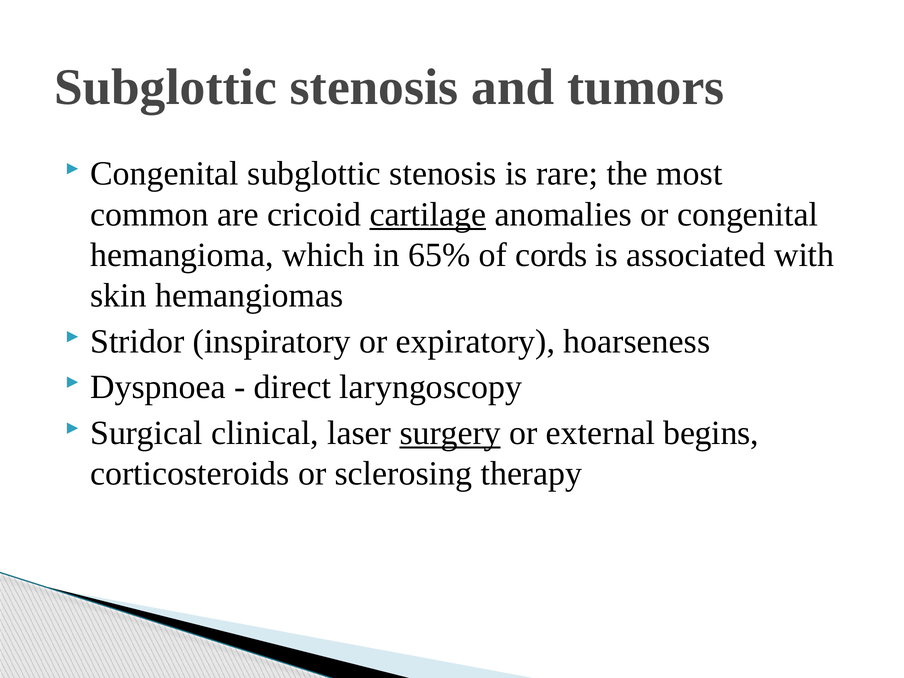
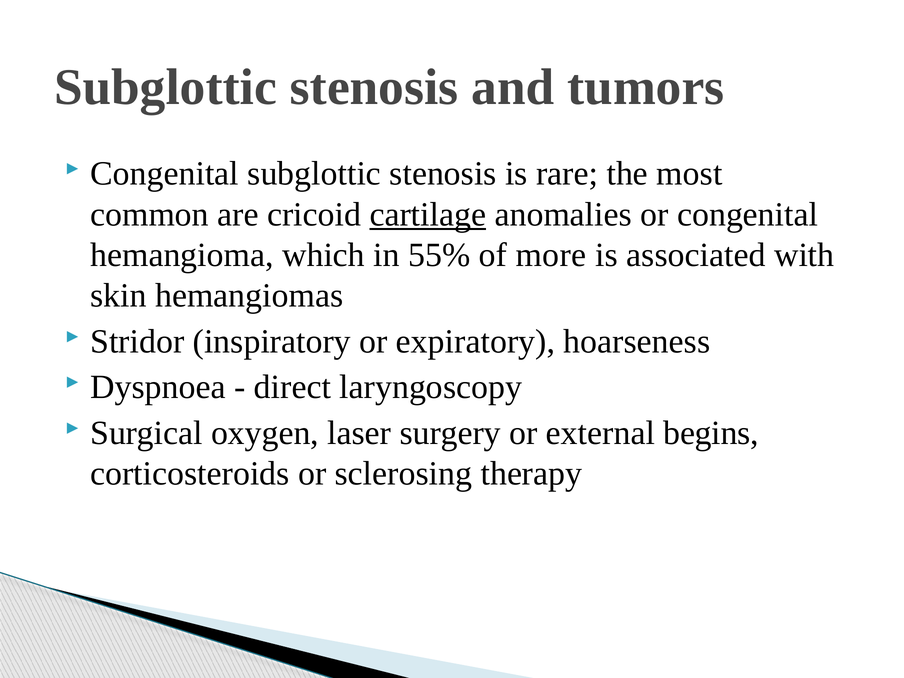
65%: 65% -> 55%
cords: cords -> more
clinical: clinical -> oxygen
surgery underline: present -> none
